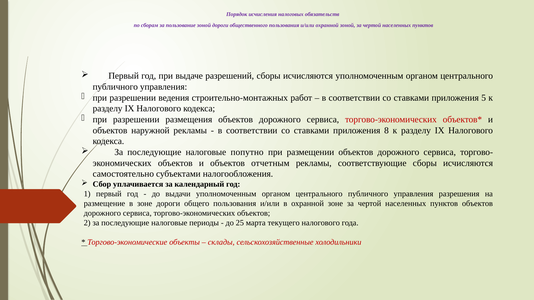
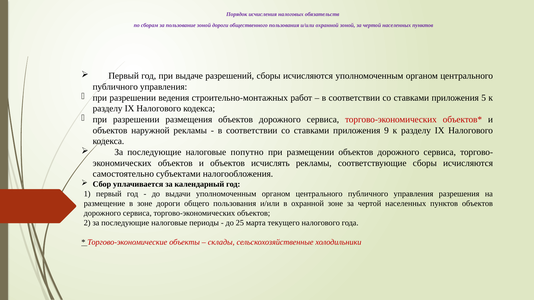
8: 8 -> 9
отчетным: отчетным -> исчислять
